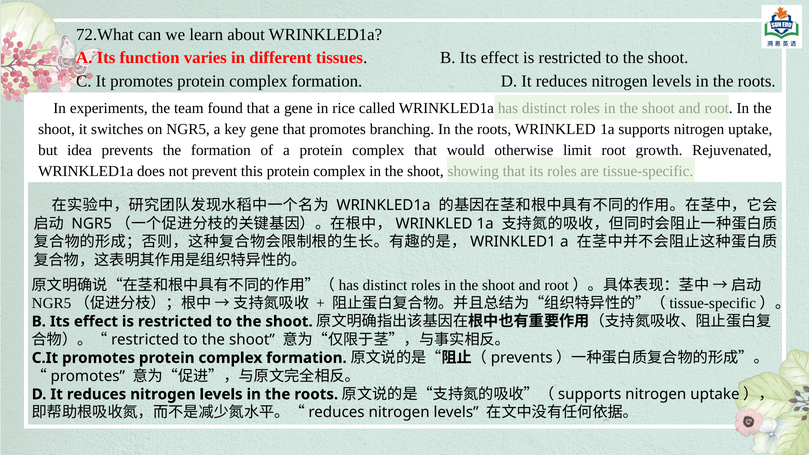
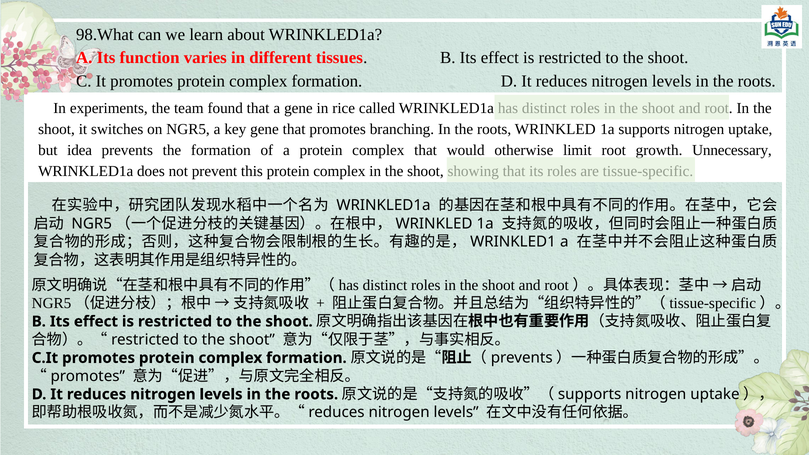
72.What: 72.What -> 98.What
Rejuvenated: Rejuvenated -> Unnecessary
